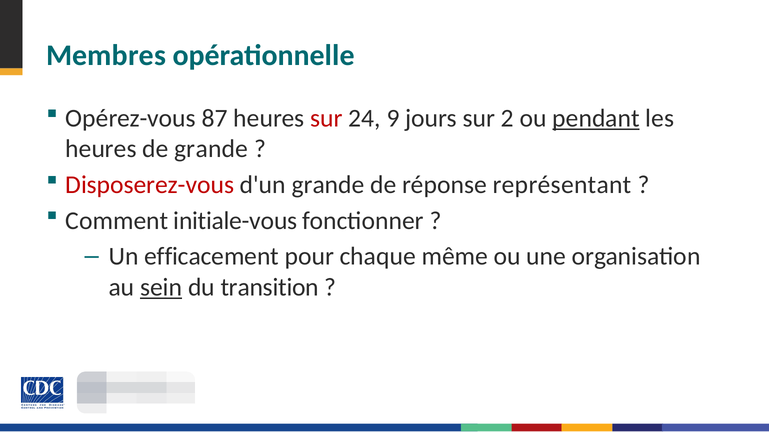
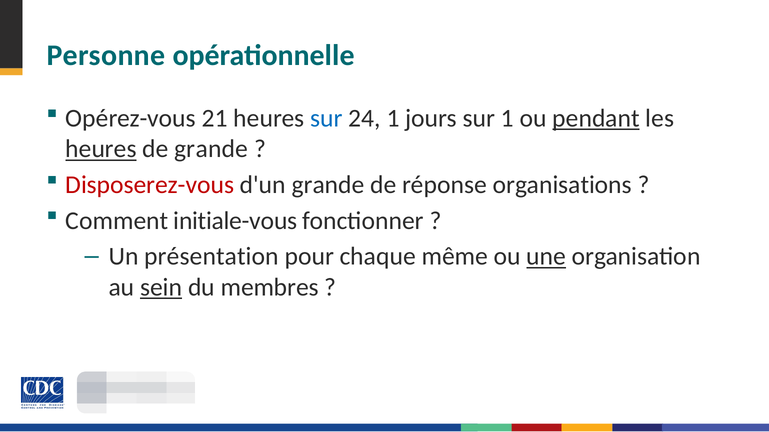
Membres: Membres -> Personne
87: 87 -> 21
sur at (326, 118) colour: red -> blue
24 9: 9 -> 1
sur 2: 2 -> 1
heures at (101, 149) underline: none -> present
représentant: représentant -> organisations
efficacement: efficacement -> présentation
une underline: none -> present
transition: transition -> membres
